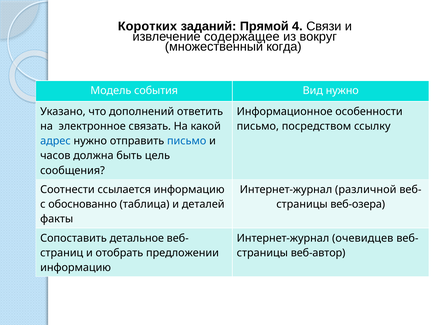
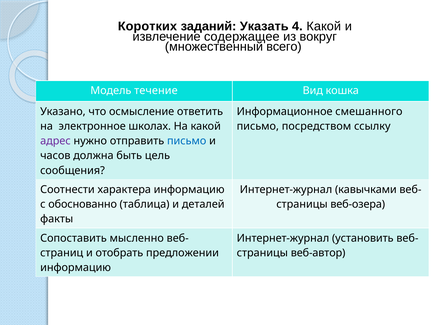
Прямой: Прямой -> Указать
4 Связи: Связи -> Какой
когда: когда -> всего
события: события -> течение
Вид нужно: нужно -> кошка
дополнений: дополнений -> осмысление
особенности: особенности -> смешанного
связать: связать -> школах
адрес colour: blue -> purple
ссылается: ссылается -> характера
различной: различной -> кавычками
детальное: детальное -> мысленно
очевидцев: очевидцев -> установить
